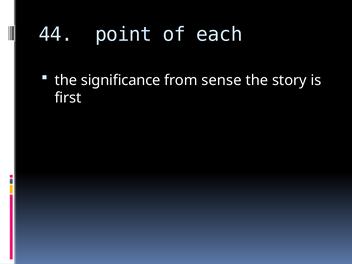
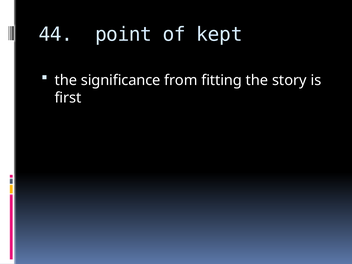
each: each -> kept
sense: sense -> fitting
